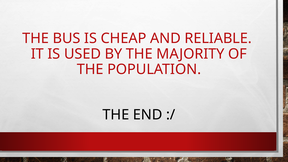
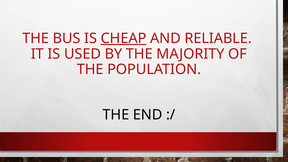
CHEAP underline: none -> present
